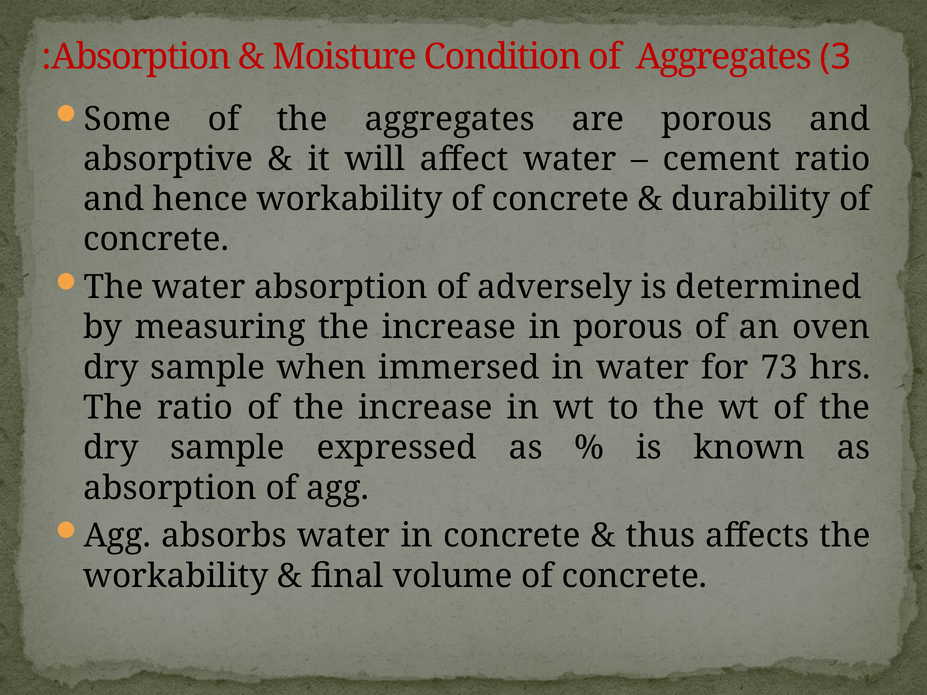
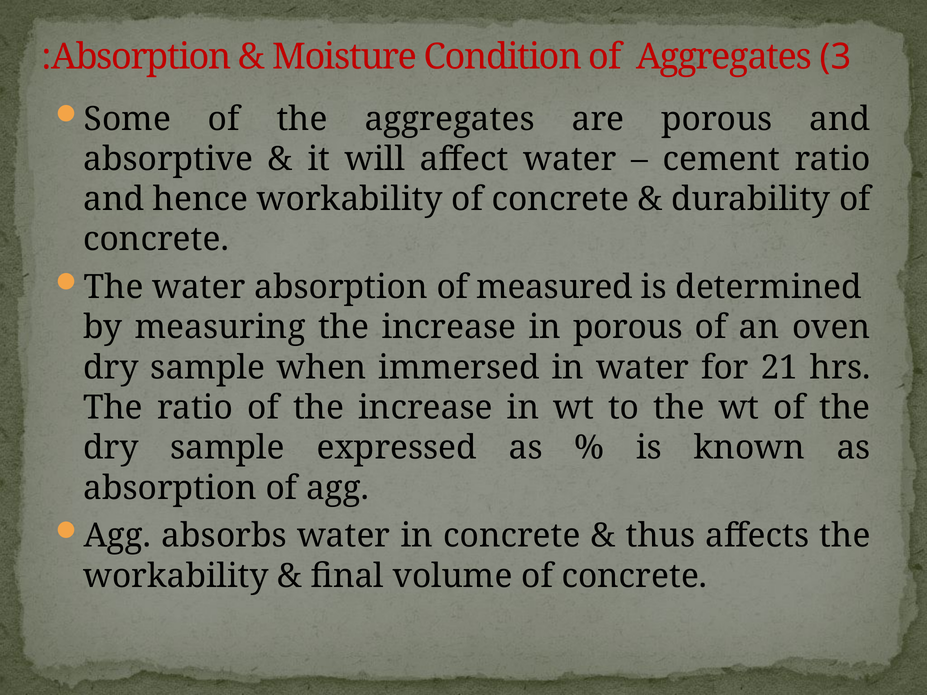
adversely: adversely -> measured
73: 73 -> 21
